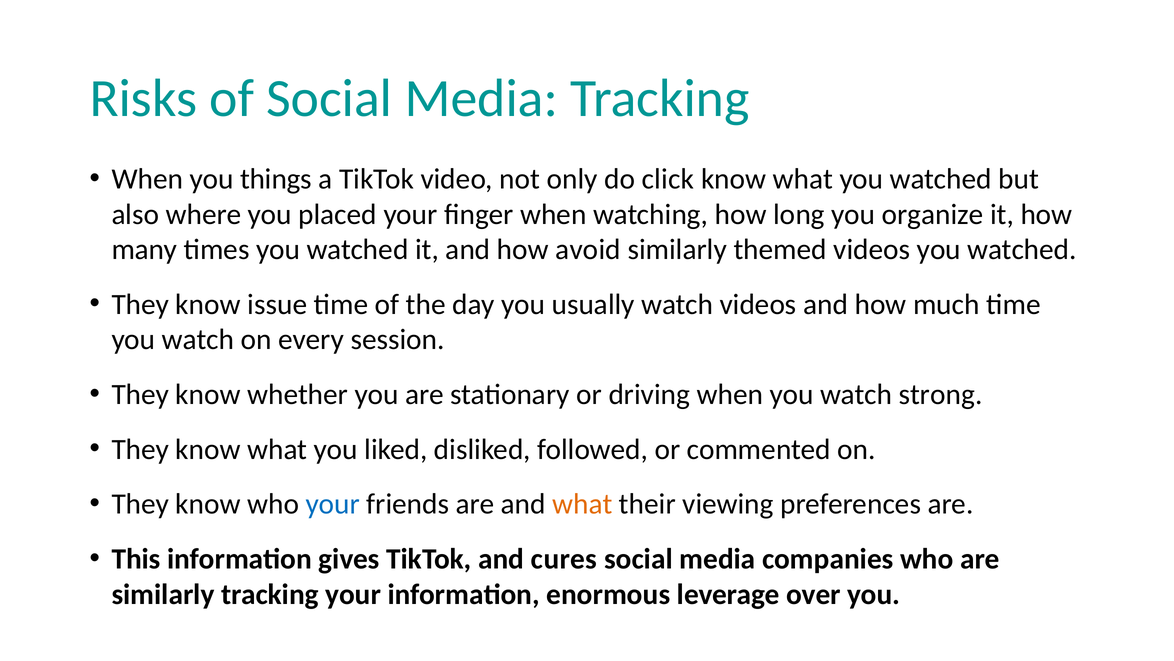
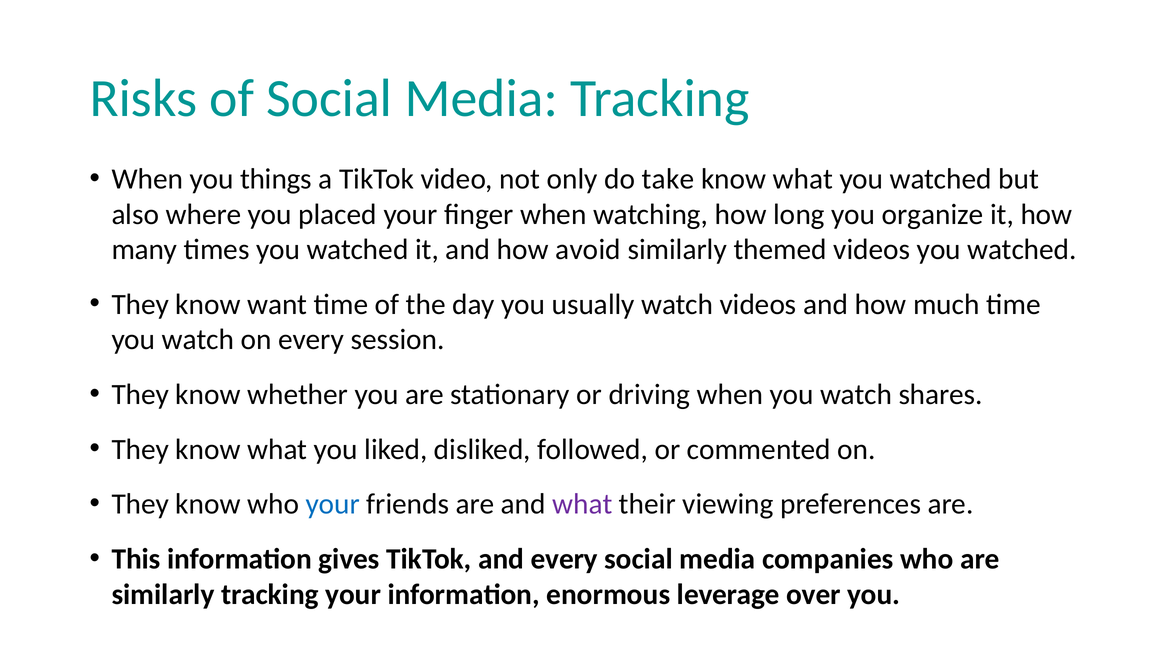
click: click -> take
issue: issue -> want
strong: strong -> shares
what at (582, 504) colour: orange -> purple
and cures: cures -> every
